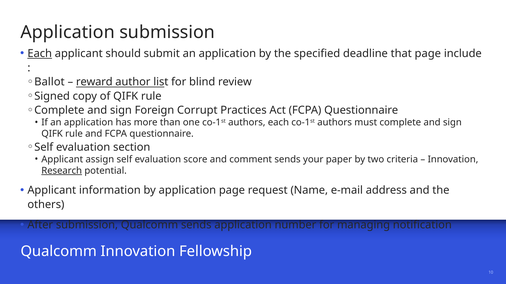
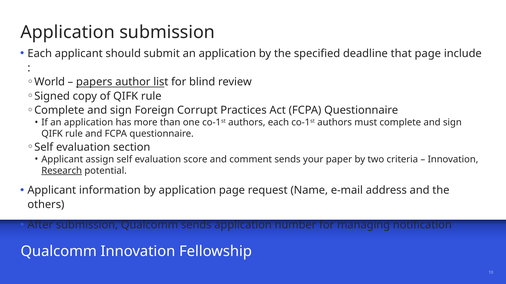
Each at (40, 54) underline: present -> none
Ballot: Ballot -> World
reward: reward -> papers
